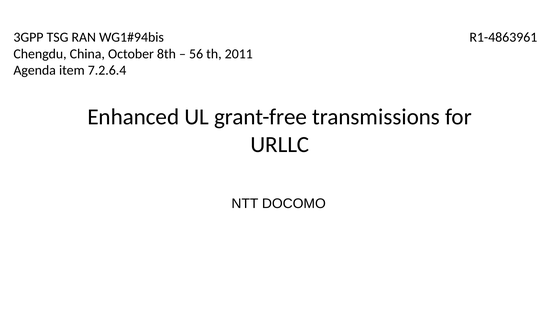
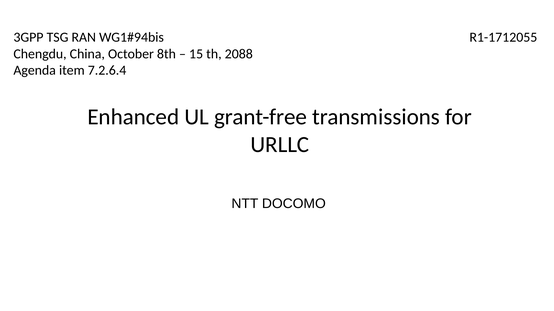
R1-4863961: R1-4863961 -> R1-1712055
56: 56 -> 15
2011: 2011 -> 2088
